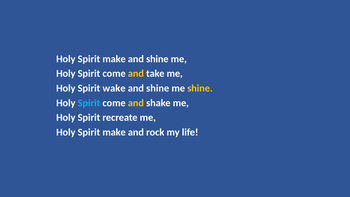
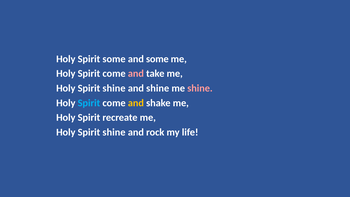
make at (114, 59): make -> some
shine at (157, 59): shine -> some
and at (136, 74) colour: yellow -> pink
wake at (114, 88): wake -> shine
shine at (200, 88) colour: yellow -> pink
make at (114, 132): make -> shine
